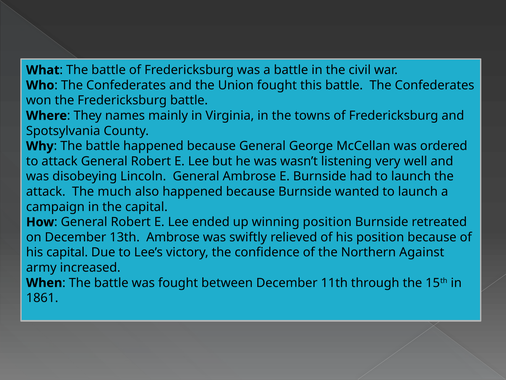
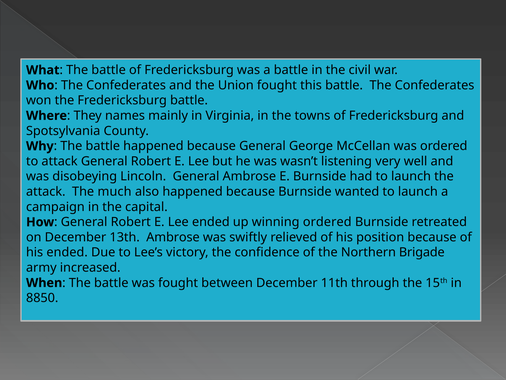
winning position: position -> ordered
his capital: capital -> ended
Against: Against -> Brigade
1861: 1861 -> 8850
